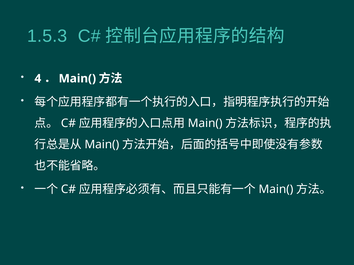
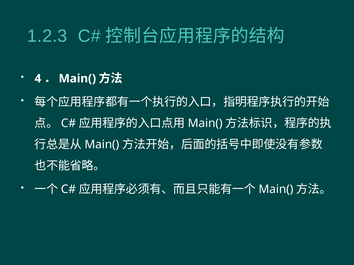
1.5.3: 1.5.3 -> 1.2.3
